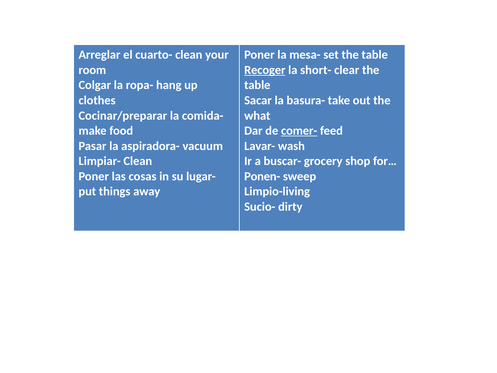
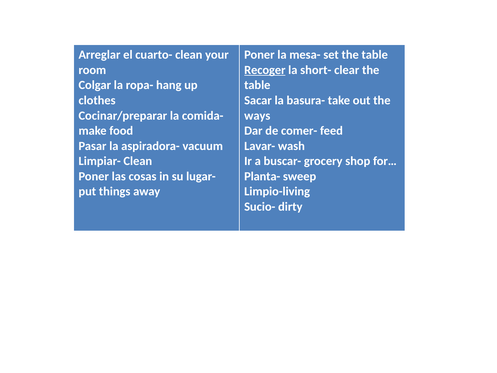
what: what -> ways
comer- underline: present -> none
Ponen-: Ponen- -> Planta-
